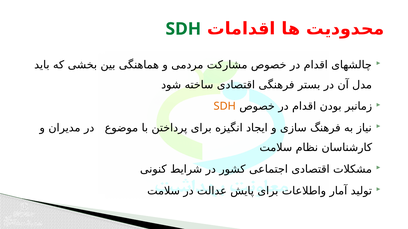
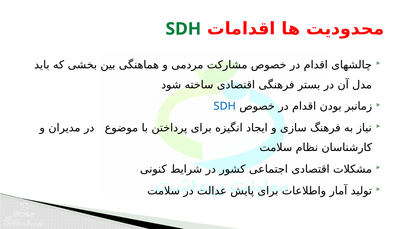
SDH at (225, 107) colour: orange -> blue
